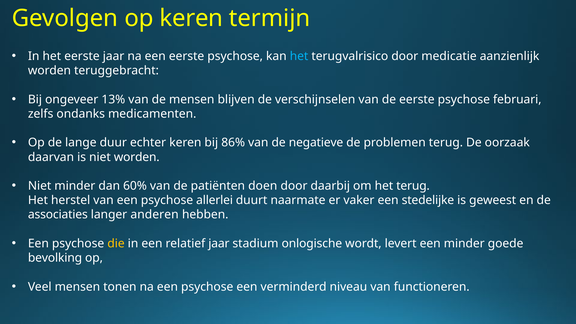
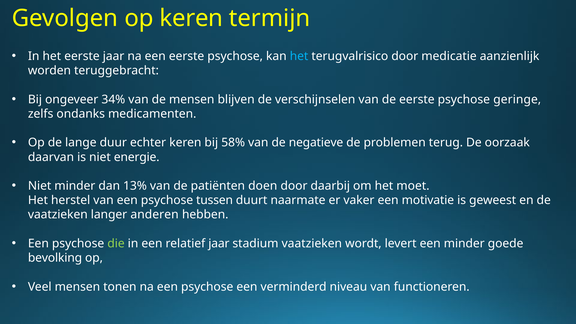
13%: 13% -> 34%
februari: februari -> geringe
86%: 86% -> 58%
niet worden: worden -> energie
60%: 60% -> 13%
het terug: terug -> moet
allerlei: allerlei -> tussen
stedelijke: stedelijke -> motivatie
associaties at (58, 215): associaties -> vaatzieken
die colour: yellow -> light green
stadium onlogische: onlogische -> vaatzieken
